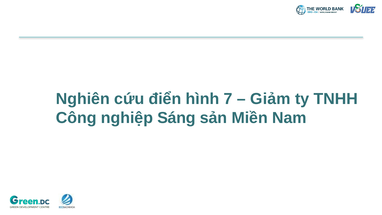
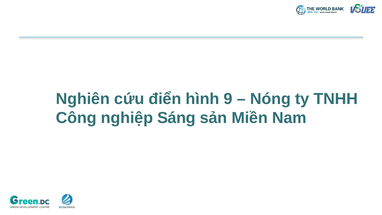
7: 7 -> 9
Giảm: Giảm -> Nóng
